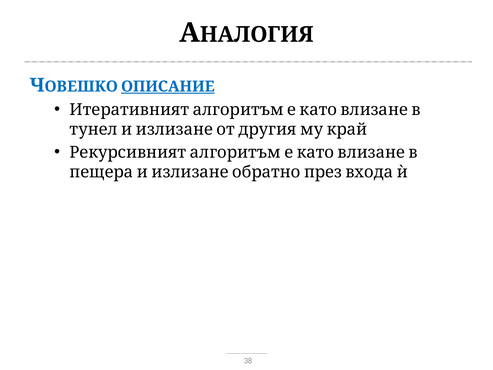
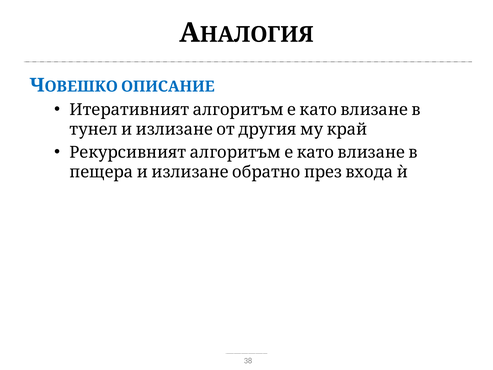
ОПИСАНИЕ underline: present -> none
